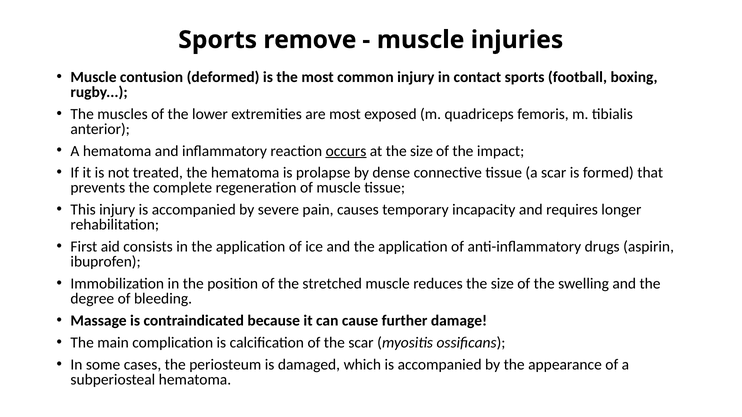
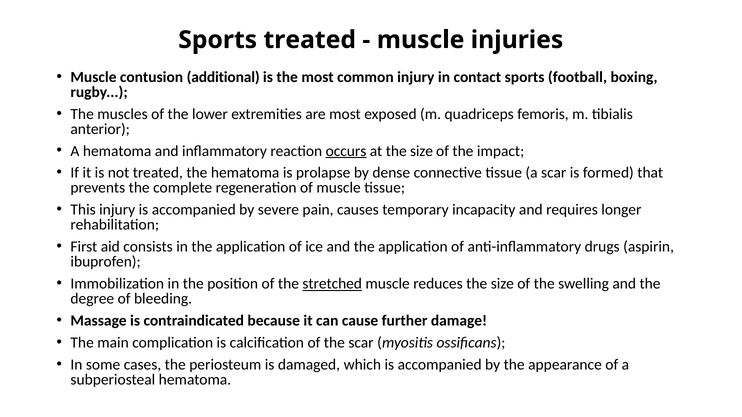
Sports remove: remove -> treated
deformed: deformed -> additional
stretched underline: none -> present
